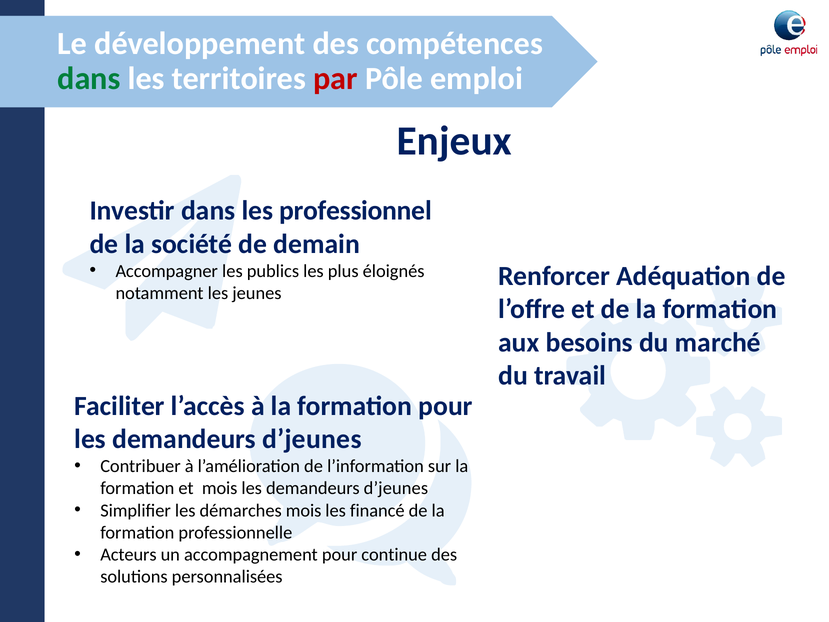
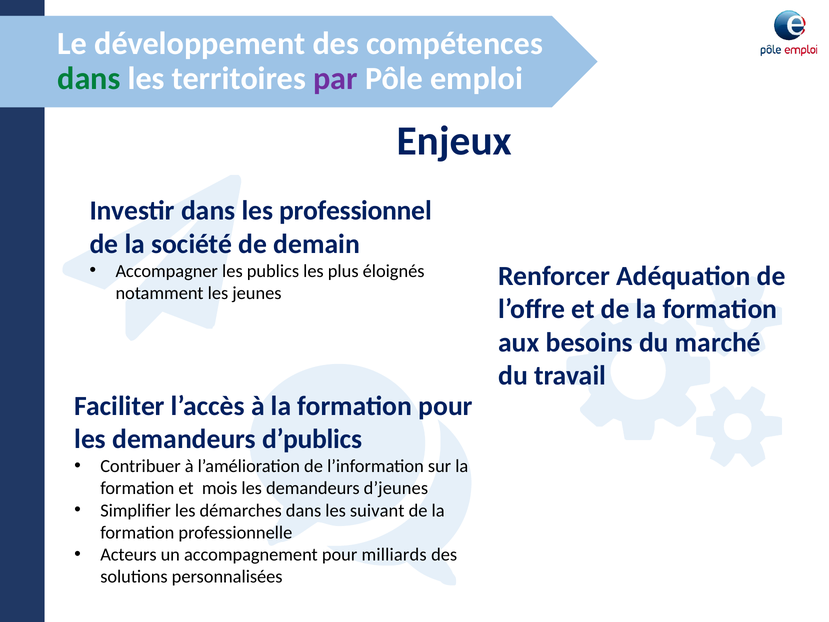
par colour: red -> purple
d’jeunes at (312, 439): d’jeunes -> d’publics
démarches mois: mois -> dans
financé: financé -> suivant
continue: continue -> milliards
